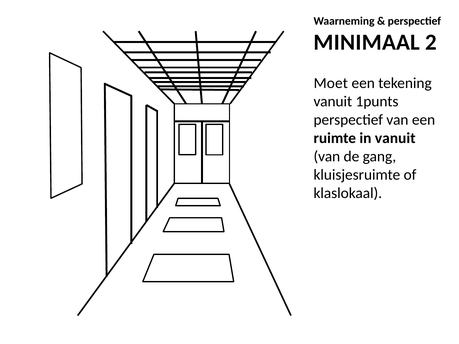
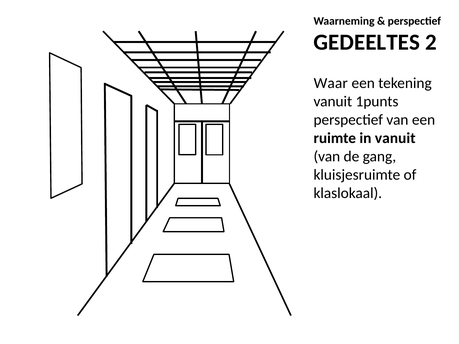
MINIMAAL: MINIMAAL -> GEDEELTES
Moet: Moet -> Waar
